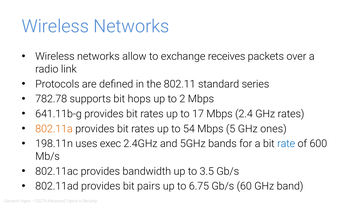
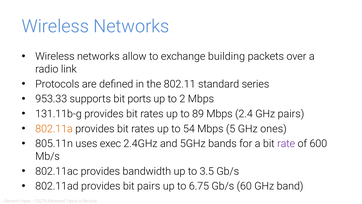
receives: receives -> building
782.78: 782.78 -> 953.33
hops: hops -> ports
641.11b-g: 641.11b-g -> 131.11b-g
17: 17 -> 89
GHz rates: rates -> pairs
198.11n: 198.11n -> 805.11n
rate colour: blue -> purple
